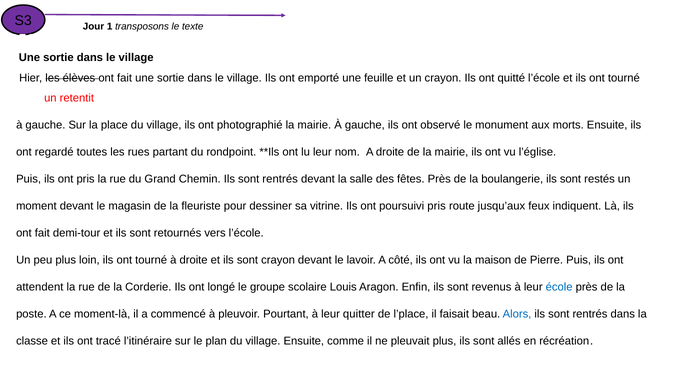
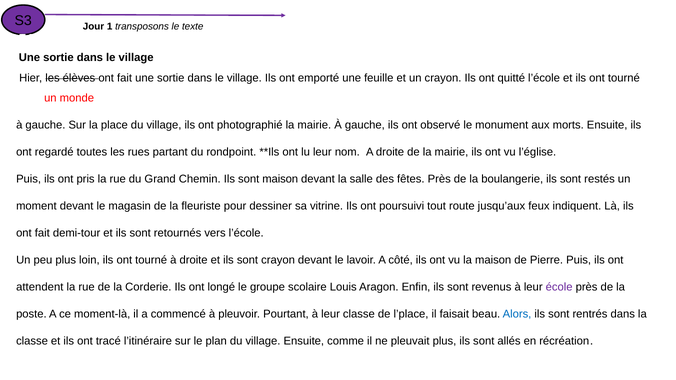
retentit: retentit -> monde
Chemin Ils sont rentrés: rentrés -> maison
poursuivi pris: pris -> tout
école colour: blue -> purple
leur quitter: quitter -> classe
